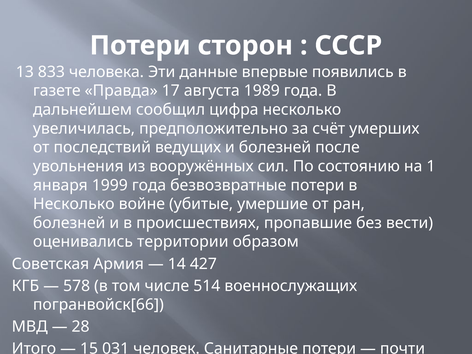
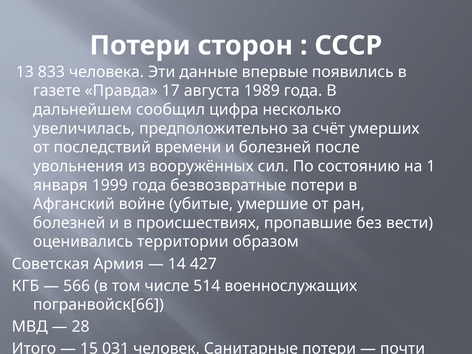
ведущих: ведущих -> времени
Несколько at (74, 204): Несколько -> Афганский
578: 578 -> 566
